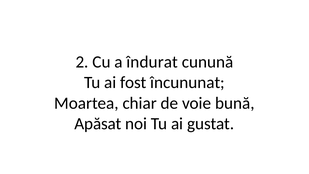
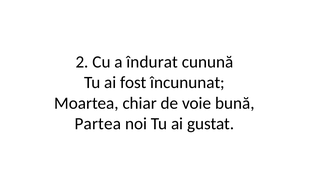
Apăsat: Apăsat -> Partea
